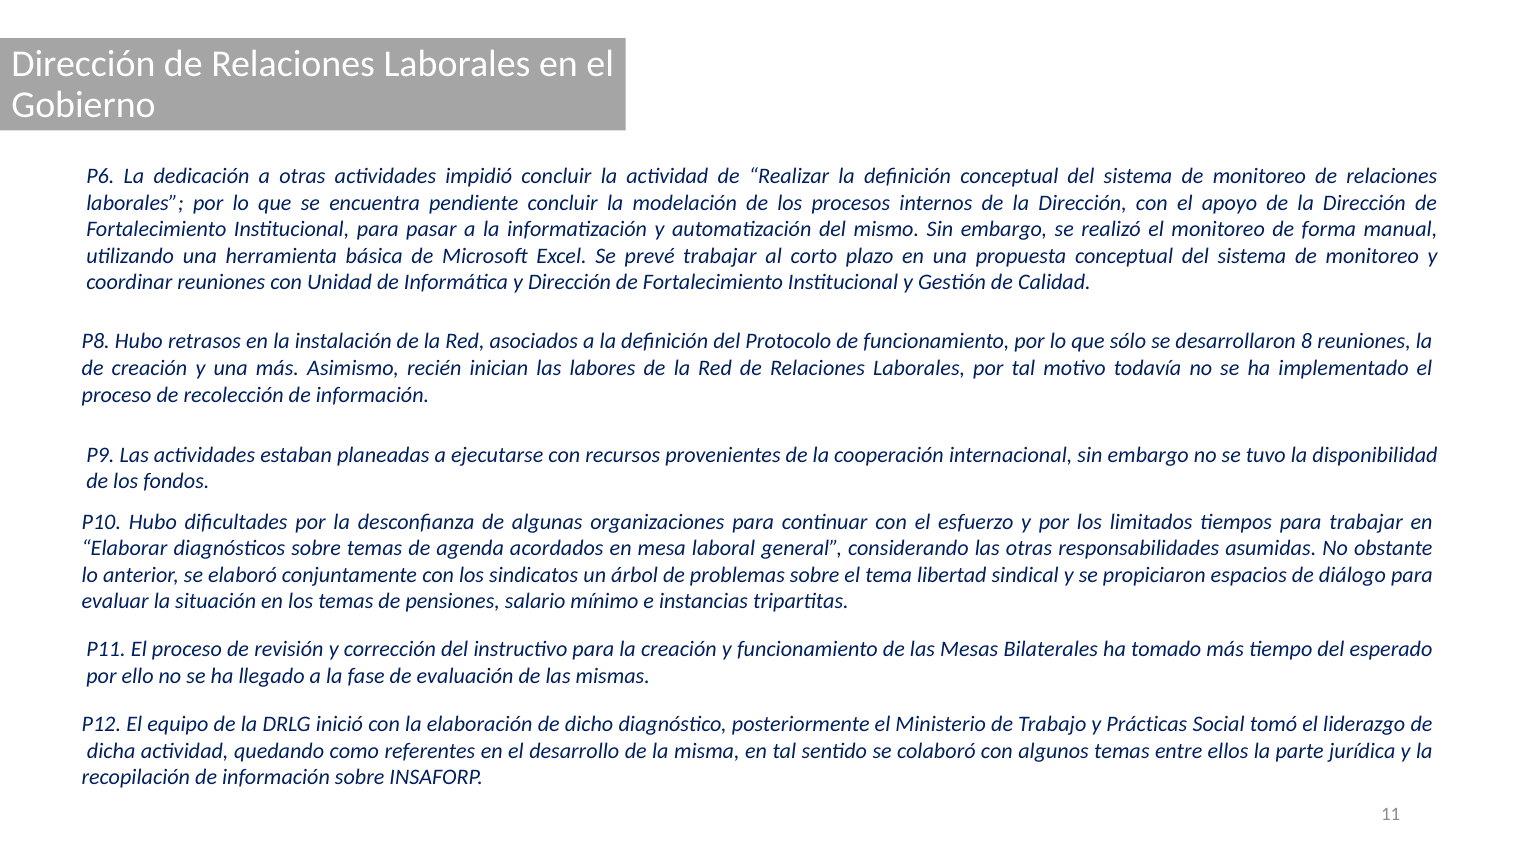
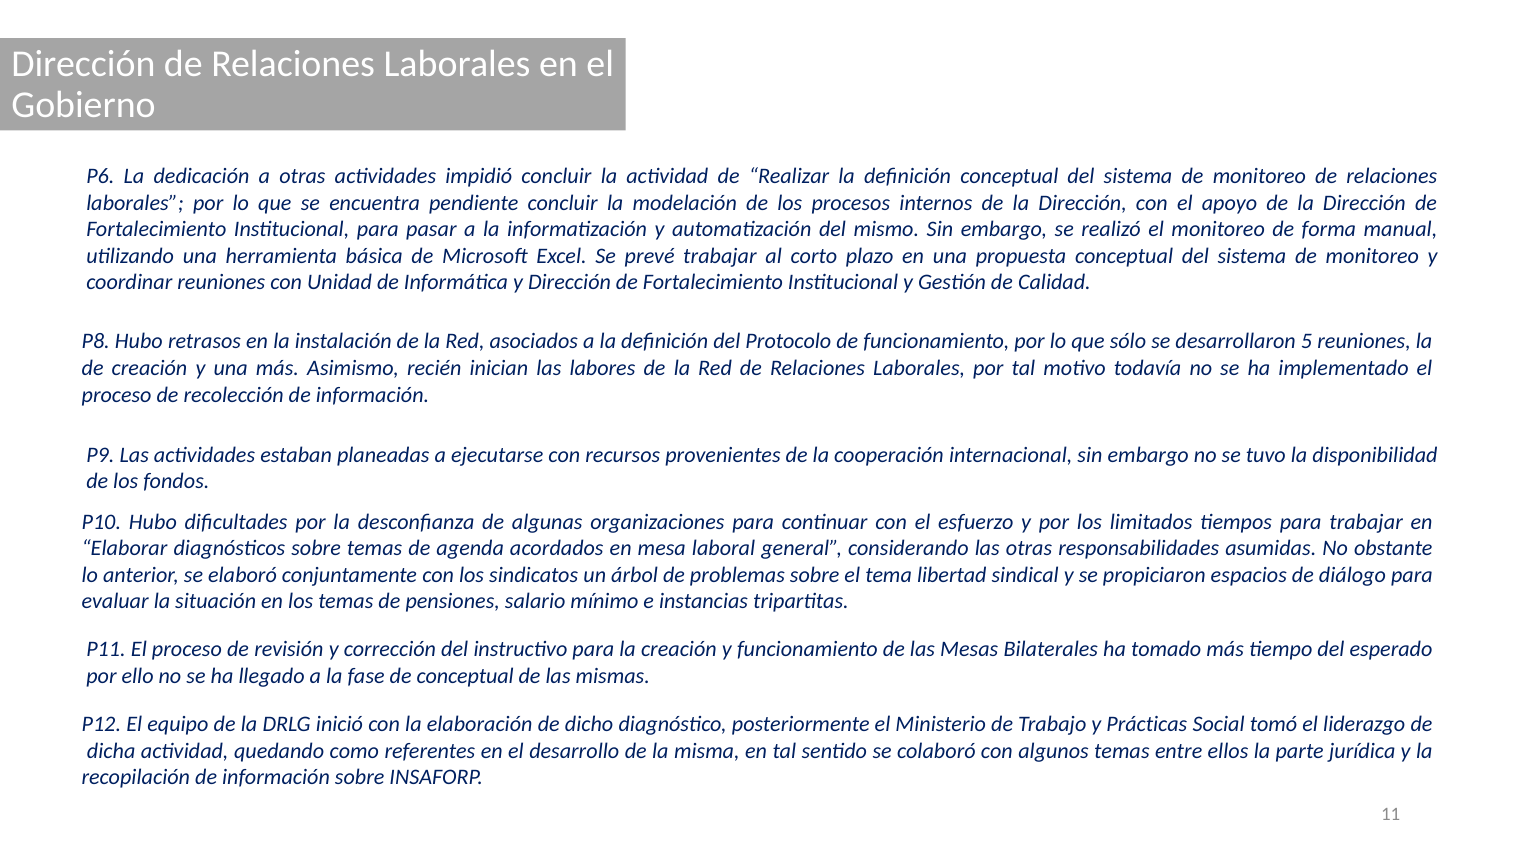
8: 8 -> 5
de evaluación: evaluación -> conceptual
